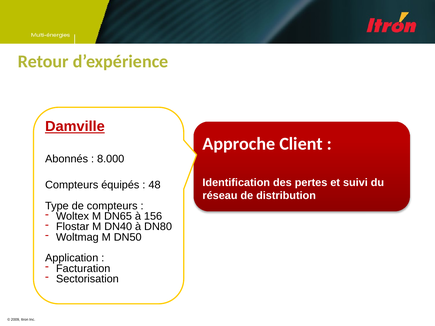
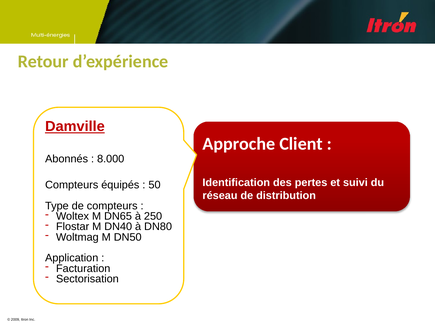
48: 48 -> 50
156: 156 -> 250
